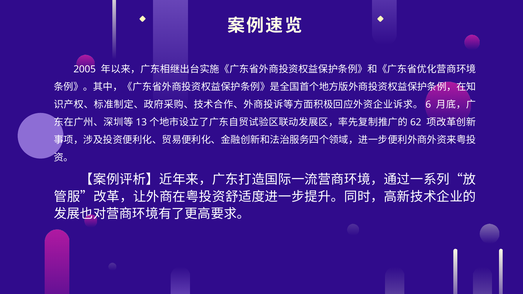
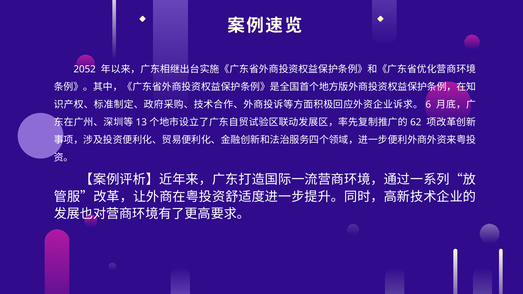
2005: 2005 -> 2052
